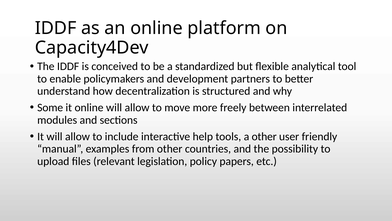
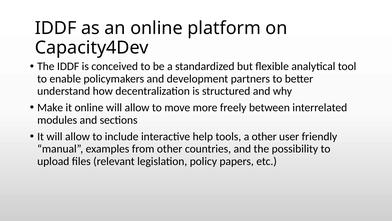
Some: Some -> Make
